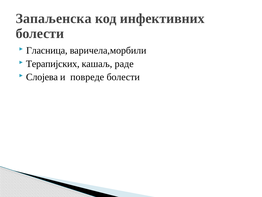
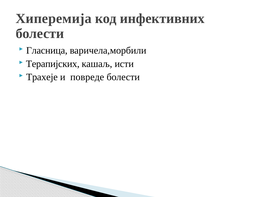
Запаљенска: Запаљенска -> Хиперемија
раде: раде -> исти
Слојева: Слојева -> Трахеје
